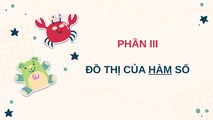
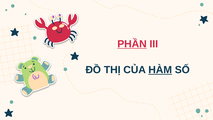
PHẦN underline: none -> present
